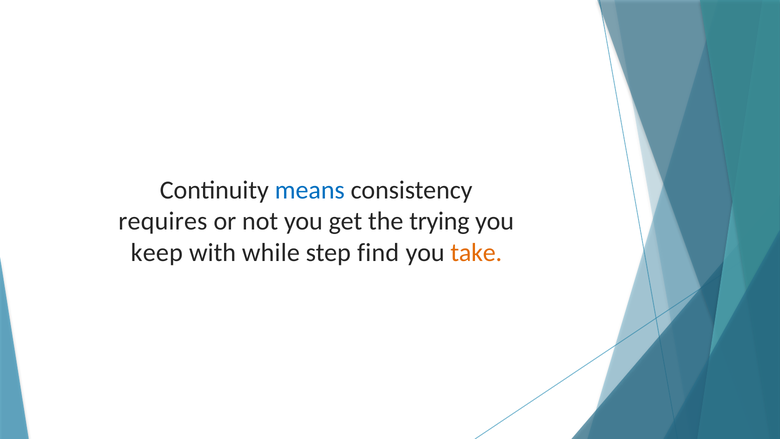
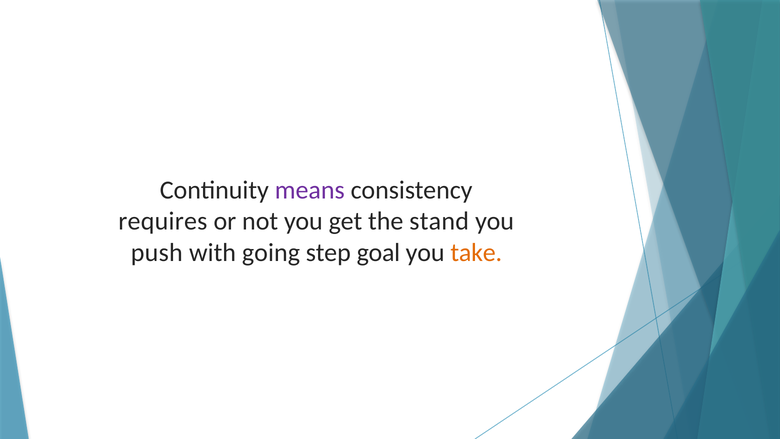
means colour: blue -> purple
trying: trying -> stand
keep: keep -> push
while: while -> going
find: find -> goal
